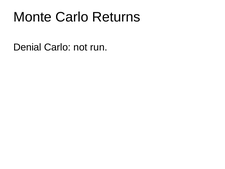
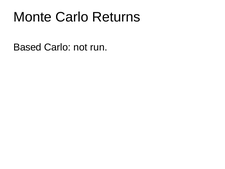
Denial: Denial -> Based
